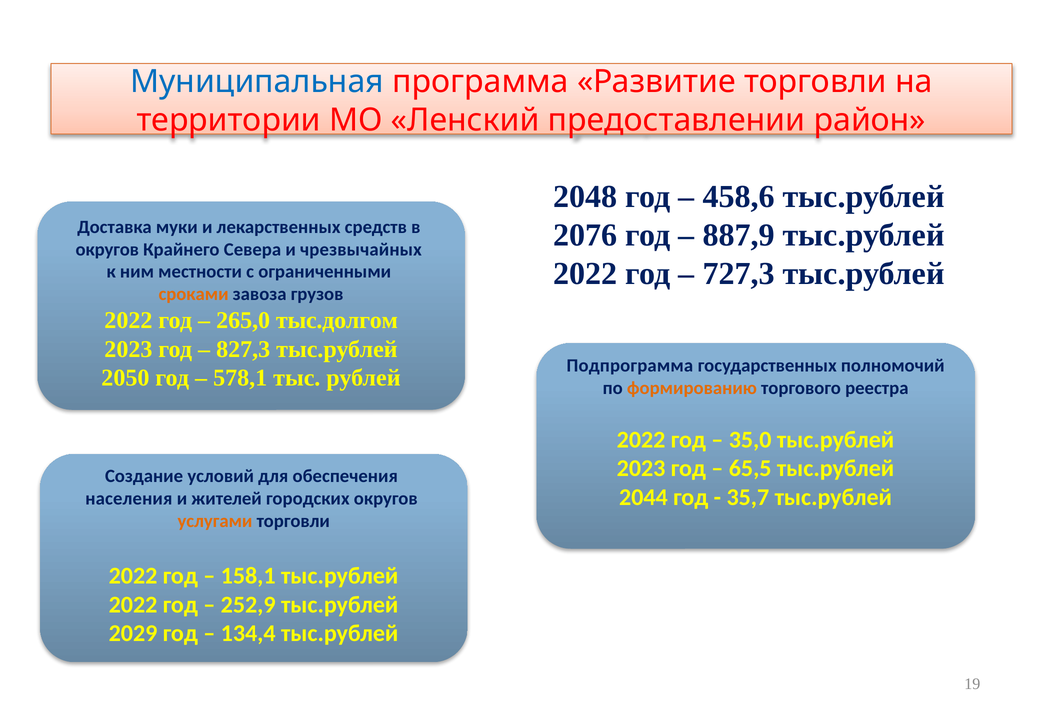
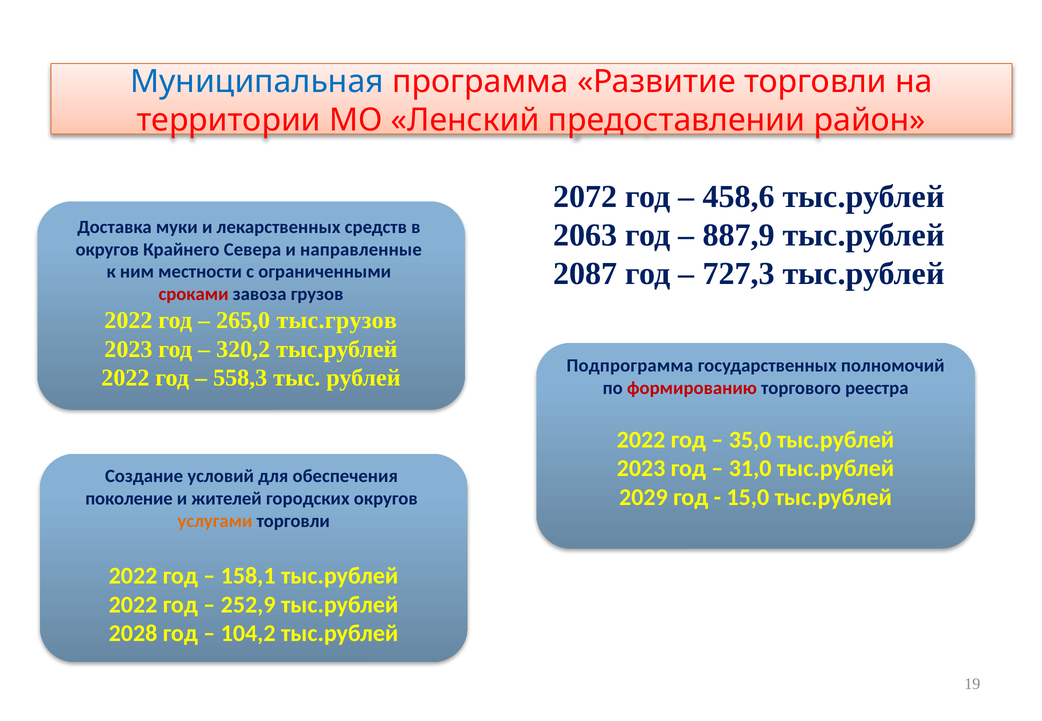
2048: 2048 -> 2072
2076: 2076 -> 2063
чрезвычайных: чрезвычайных -> направленные
2022 at (585, 274): 2022 -> 2087
сроками colour: orange -> red
тыс.долгом: тыс.долгом -> тыс.грузов
827,3: 827,3 -> 320,2
2050 at (125, 378): 2050 -> 2022
578,1: 578,1 -> 558,3
формированию colour: orange -> red
65,5: 65,5 -> 31,0
2044: 2044 -> 2029
35,7: 35,7 -> 15,0
населения: населения -> поколение
2029: 2029 -> 2028
134,4: 134,4 -> 104,2
